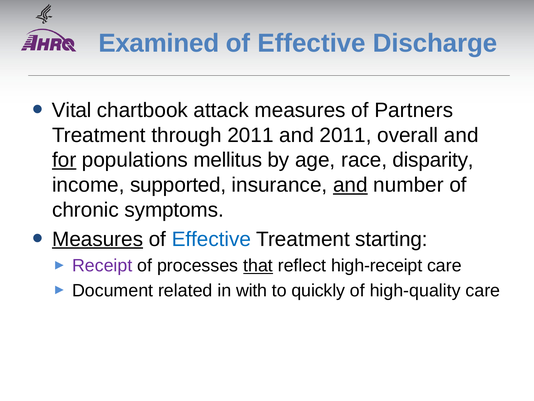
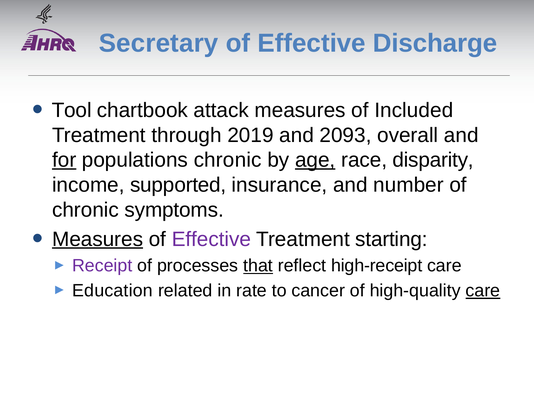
Examined: Examined -> Secretary
Vital: Vital -> Tool
Partners: Partners -> Included
through 2011: 2011 -> 2019
and 2011: 2011 -> 2093
populations mellitus: mellitus -> chronic
age underline: none -> present
and at (350, 185) underline: present -> none
Effective at (211, 239) colour: blue -> purple
Document: Document -> Education
with: with -> rate
quickly: quickly -> cancer
care at (483, 290) underline: none -> present
